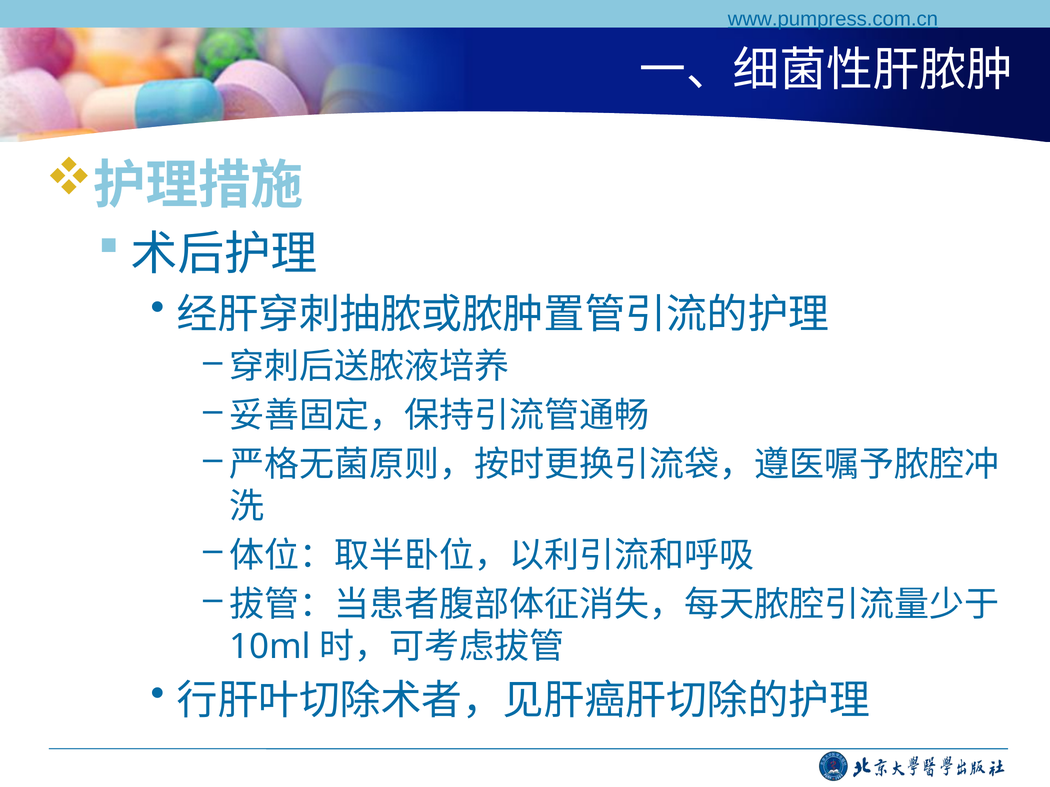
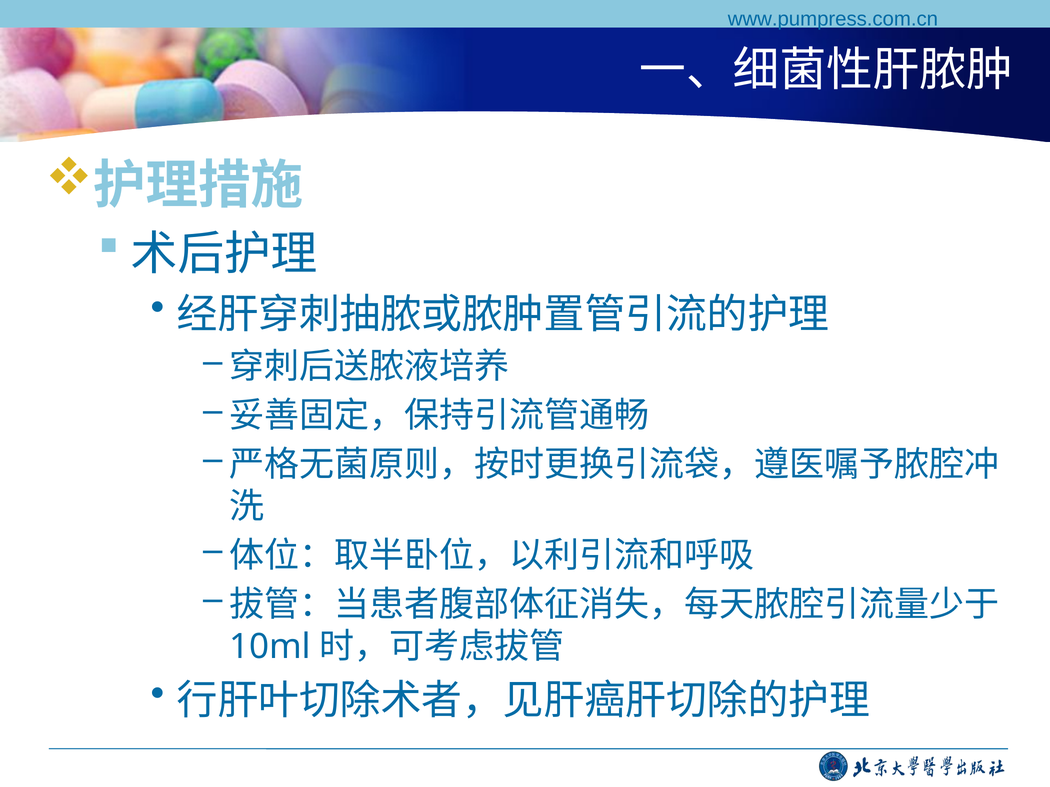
www.pumpress.com.cn underline: present -> none
